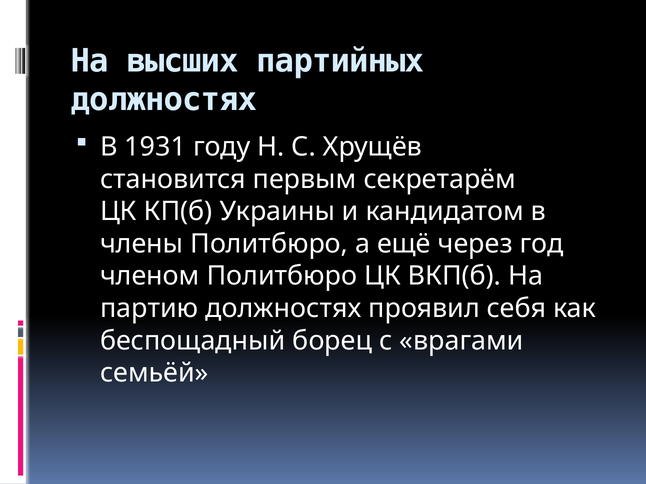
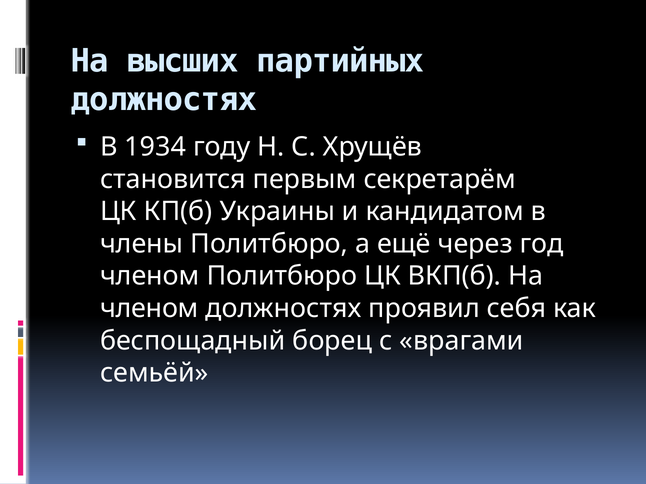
1931: 1931 -> 1934
партию at (149, 309): партию -> членом
